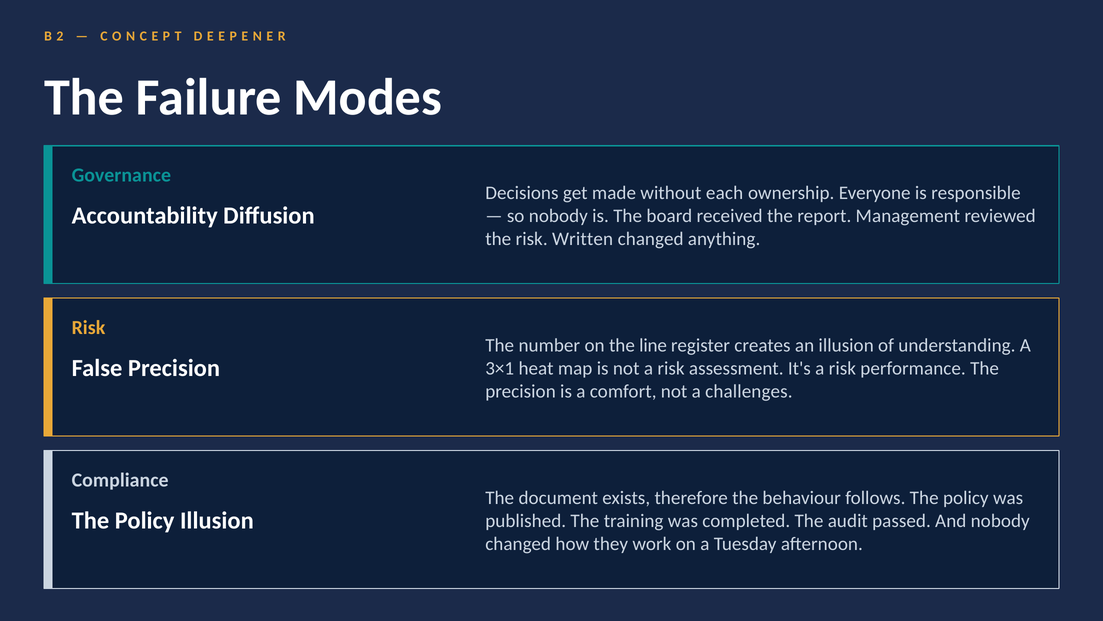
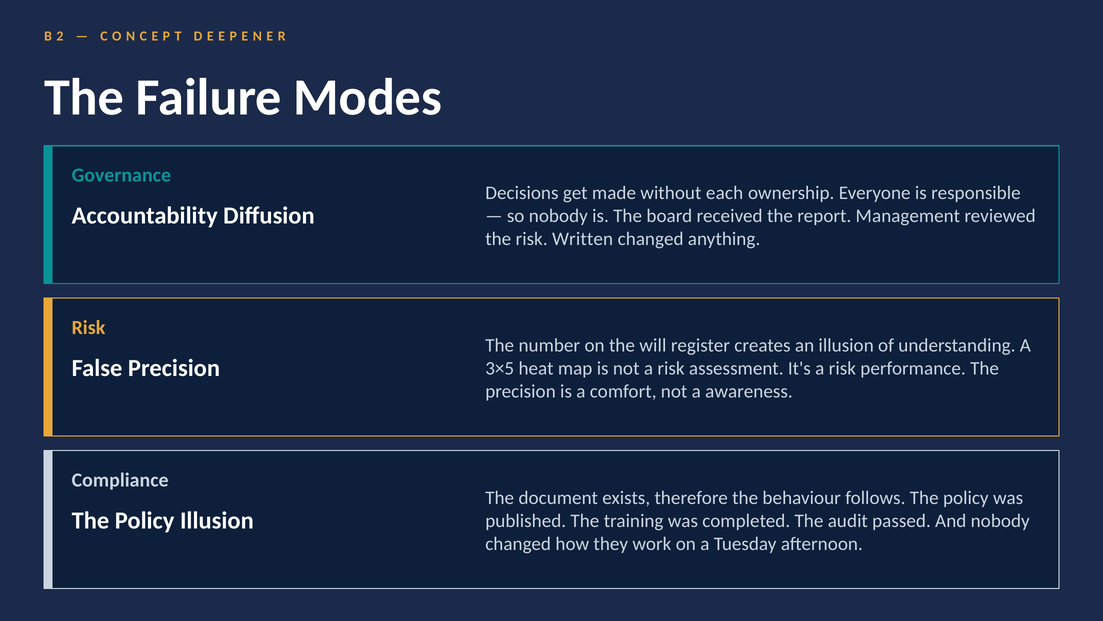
line: line -> will
3×1: 3×1 -> 3×5
challenges: challenges -> awareness
